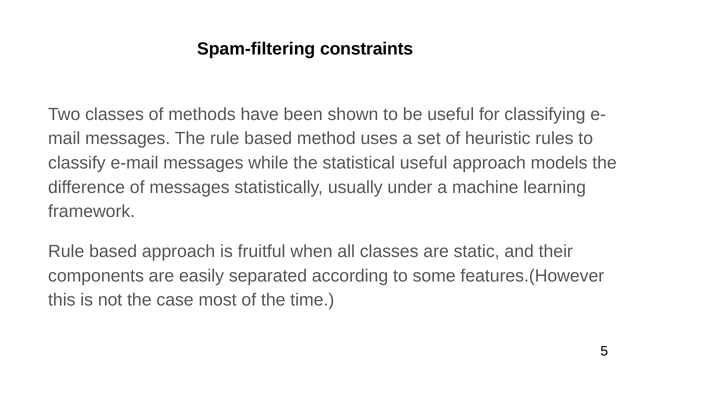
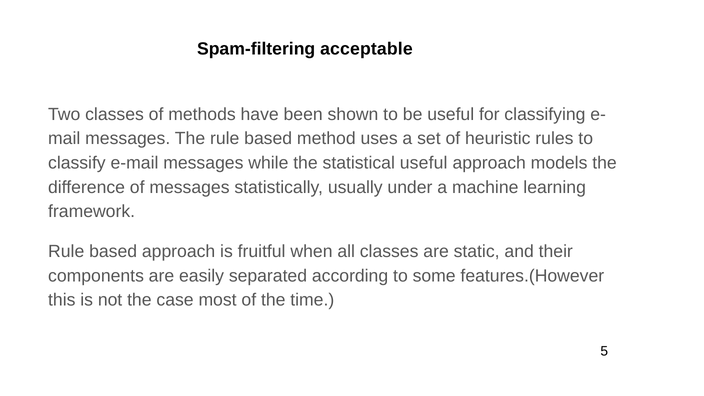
constraints: constraints -> acceptable
